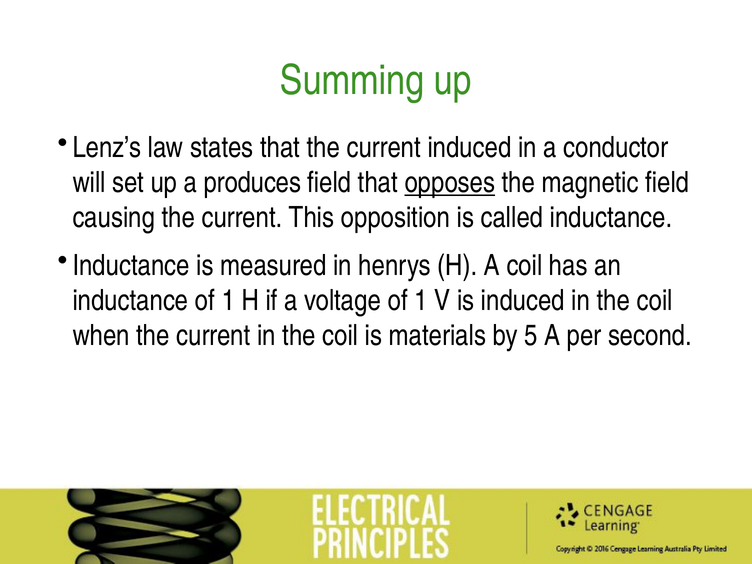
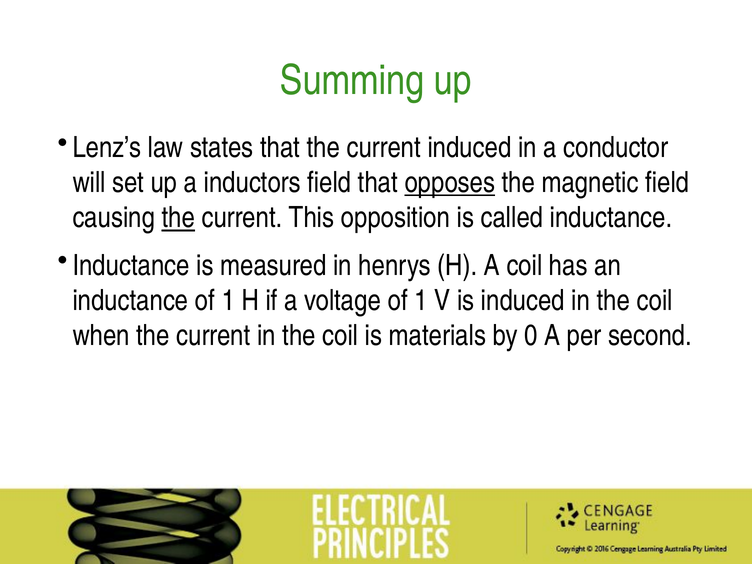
produces: produces -> inductors
the at (178, 218) underline: none -> present
5: 5 -> 0
